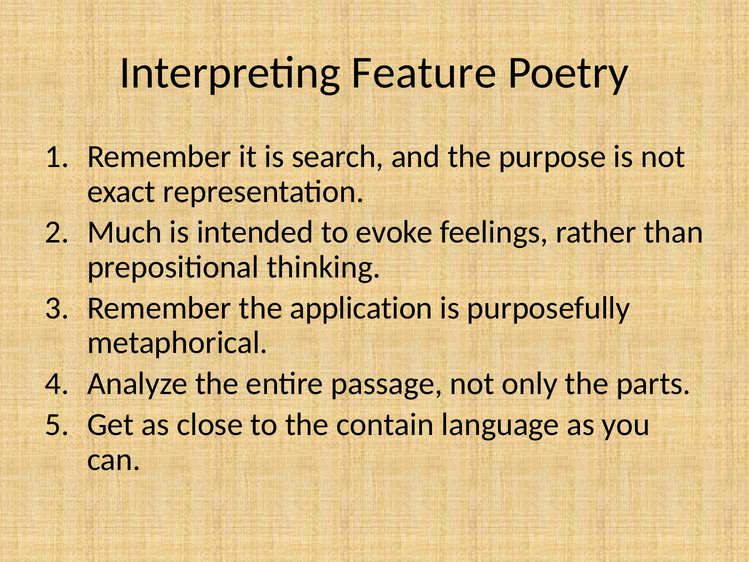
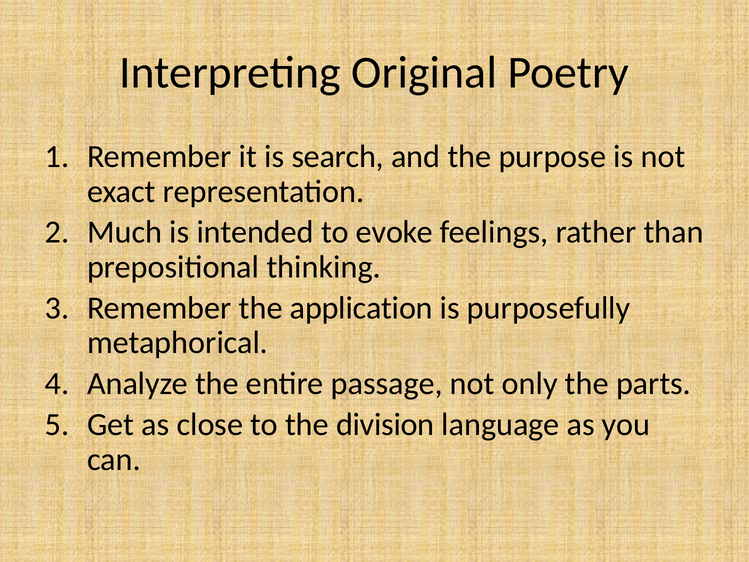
Feature: Feature -> Original
contain: contain -> division
